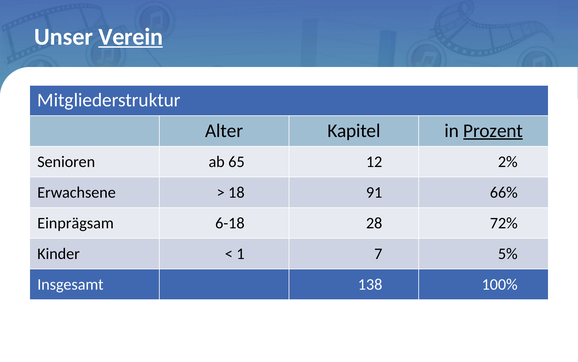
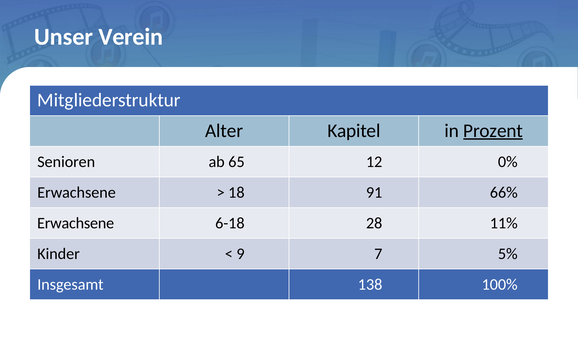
Verein underline: present -> none
2%: 2% -> 0%
Einprägsam at (76, 223): Einprägsam -> Erwachsene
72%: 72% -> 11%
1: 1 -> 9
